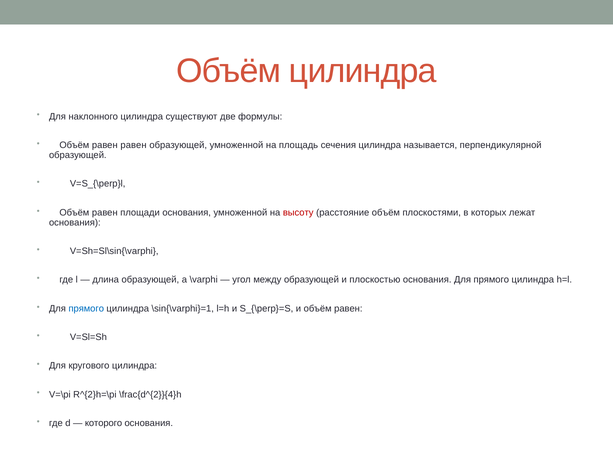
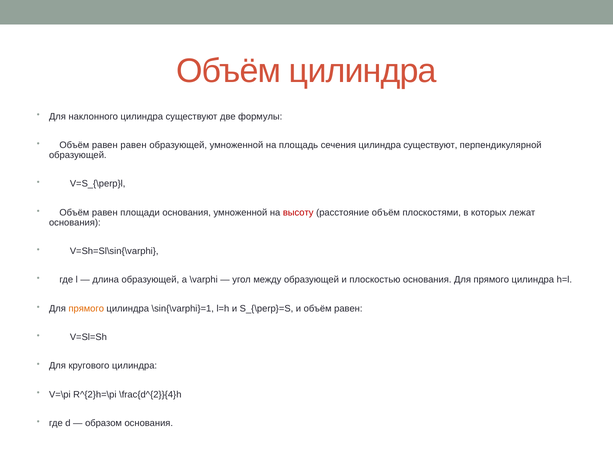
сечения цилиндра называется: называется -> существуют
прямого at (86, 309) colour: blue -> orange
которого: которого -> образом
